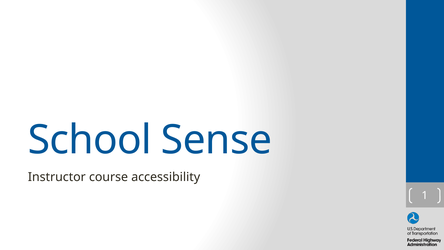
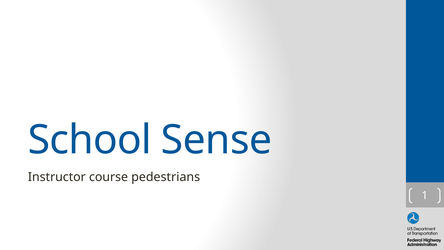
accessibility: accessibility -> pedestrians
